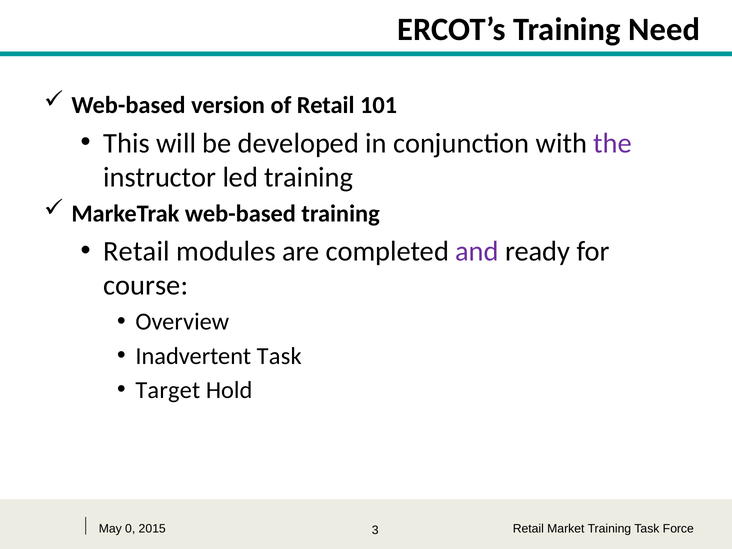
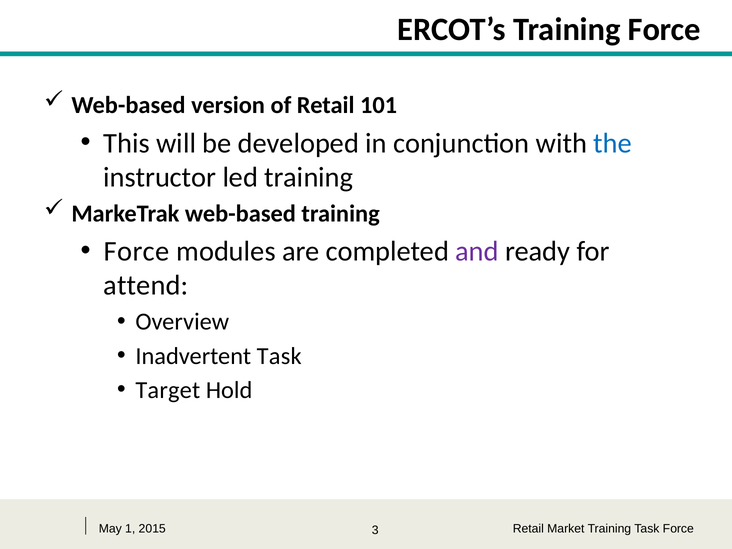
Training Need: Need -> Force
the colour: purple -> blue
Retail at (137, 251): Retail -> Force
course: course -> attend
0: 0 -> 1
